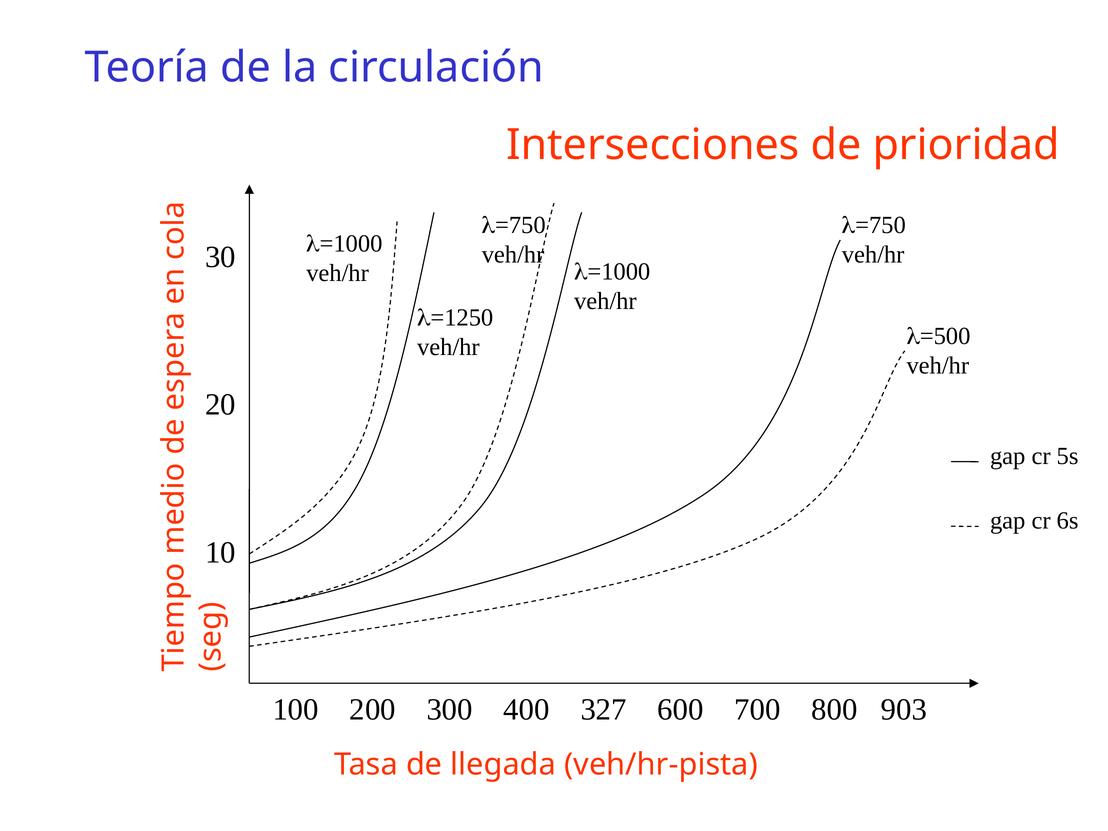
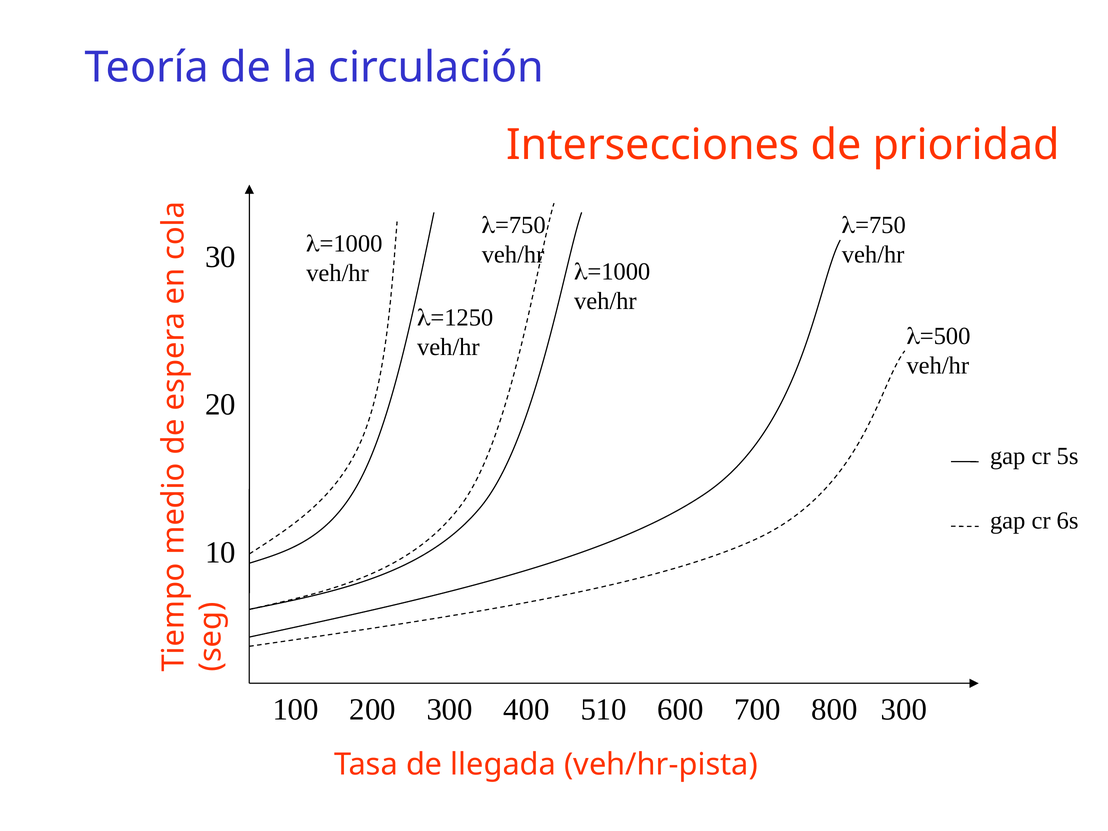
327: 327 -> 510
800 903: 903 -> 300
